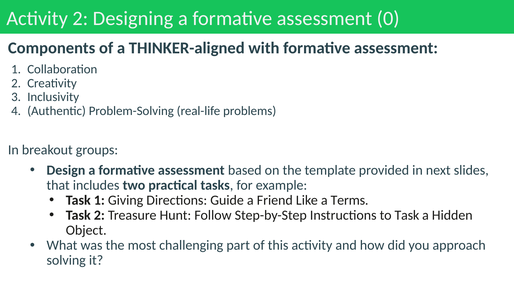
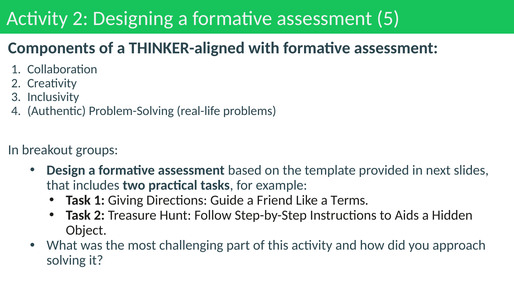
0: 0 -> 5
to Task: Task -> Aids
